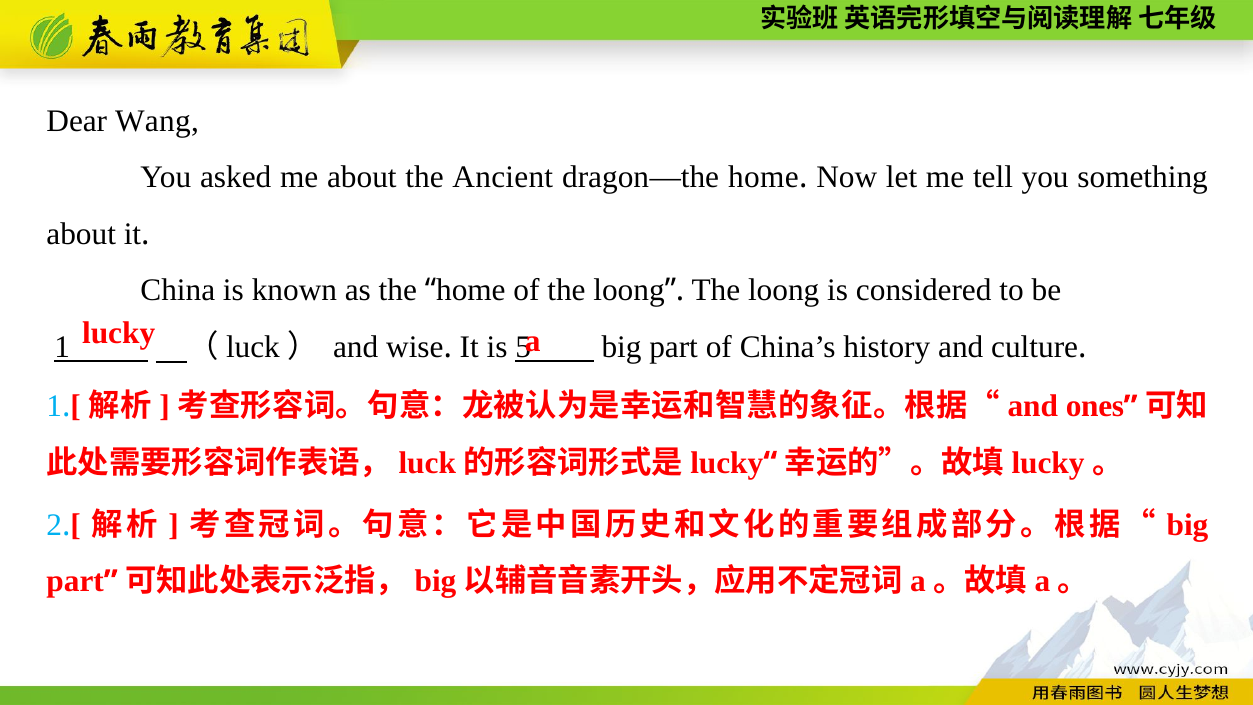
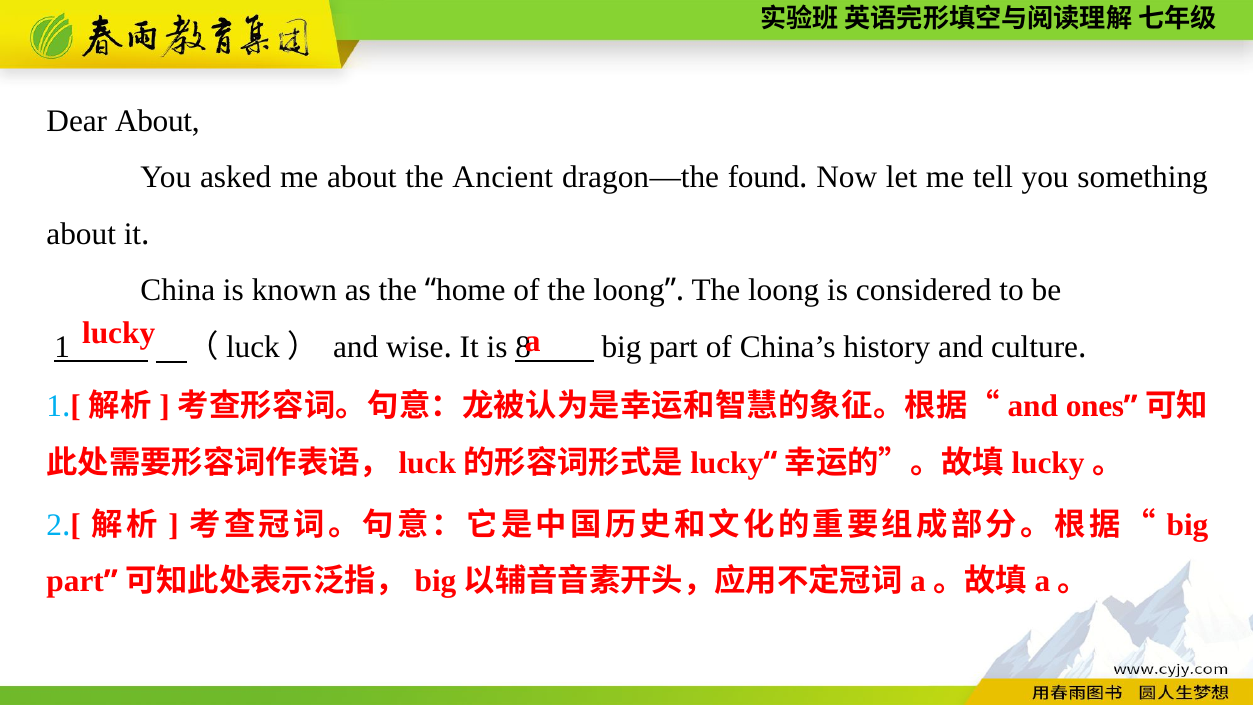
Dear Wang: Wang -> About
dragon—the home: home -> found
5: 5 -> 8
